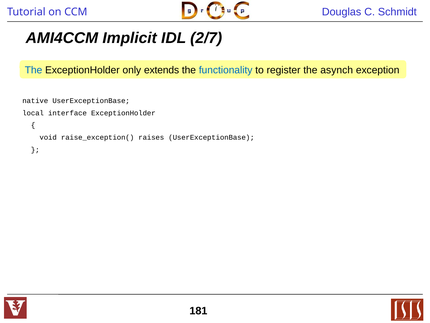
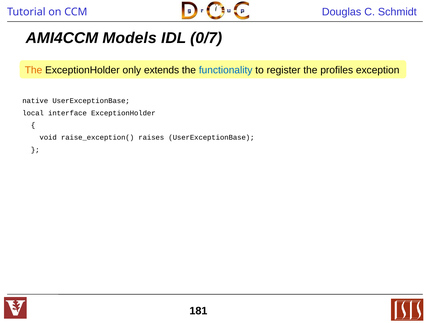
Implicit: Implicit -> Models
2/7: 2/7 -> 0/7
The at (34, 70) colour: blue -> orange
asynch: asynch -> profiles
